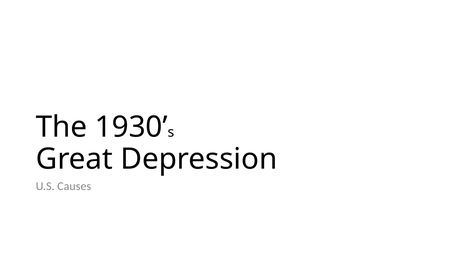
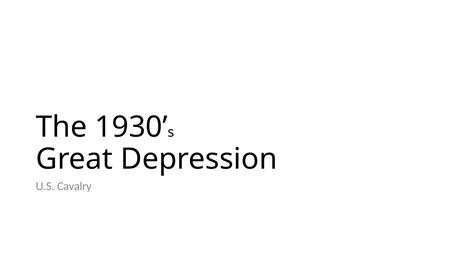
Causes: Causes -> Cavalry
